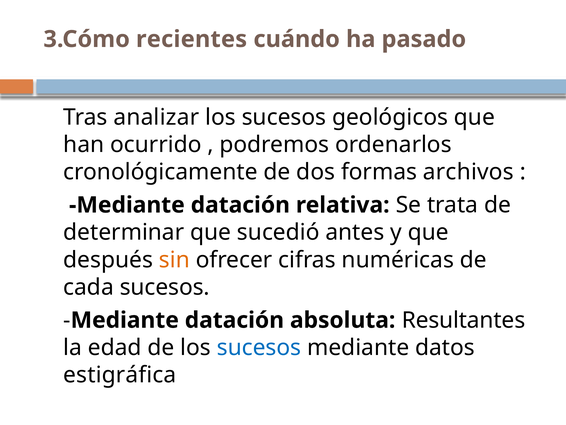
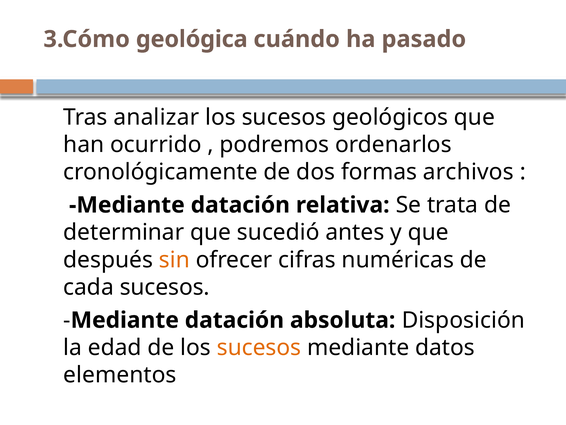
recientes: recientes -> geológica
Resultantes: Resultantes -> Disposición
sucesos at (259, 347) colour: blue -> orange
estigráfica: estigráfica -> elementos
